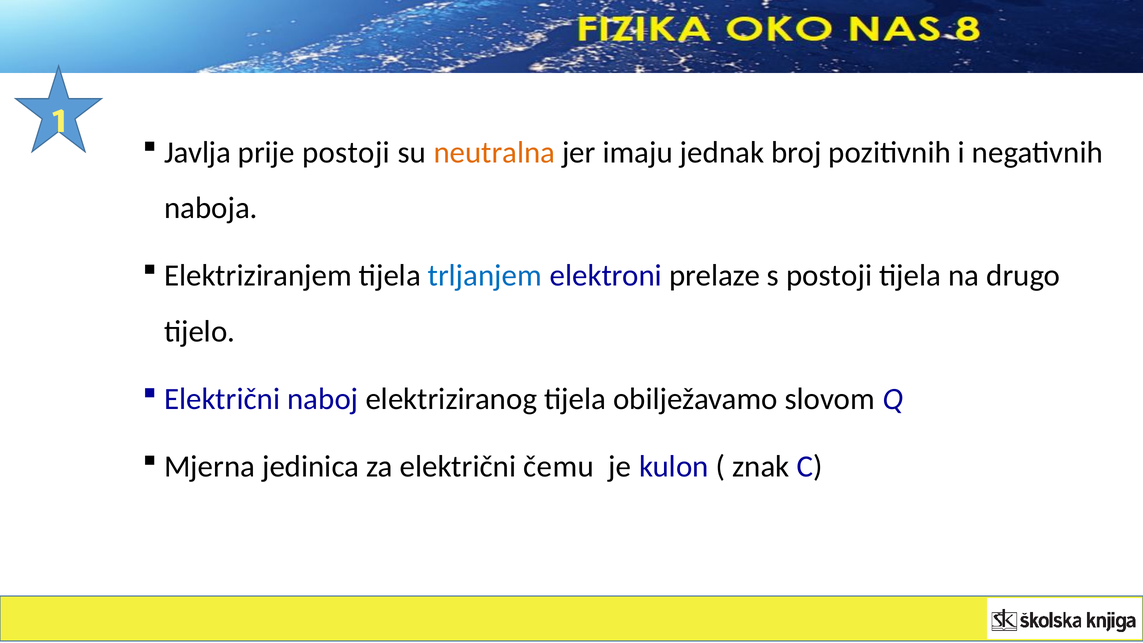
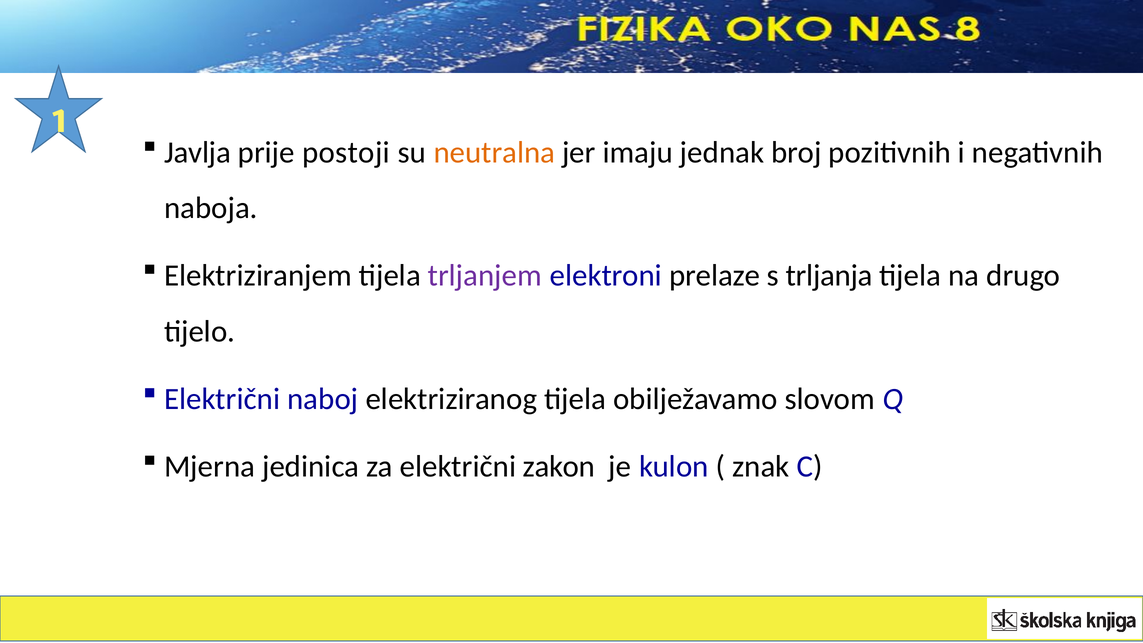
trljanjem colour: blue -> purple
s postoji: postoji -> trljanja
čemu: čemu -> zakon
